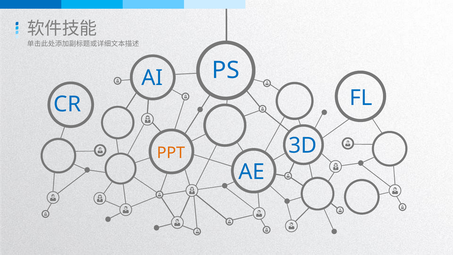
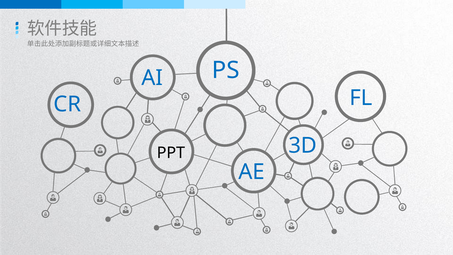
PPT colour: orange -> black
